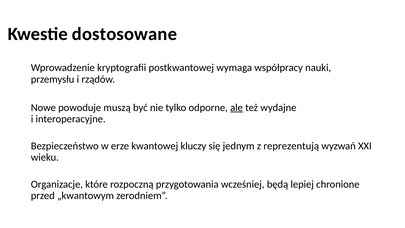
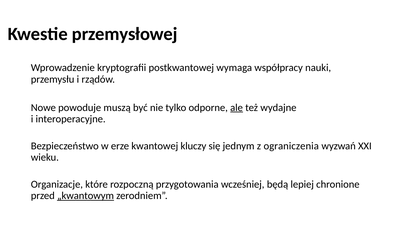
dostosowane: dostosowane -> przemysłowej
reprezentują: reprezentują -> ograniczenia
„kwantowym underline: none -> present
